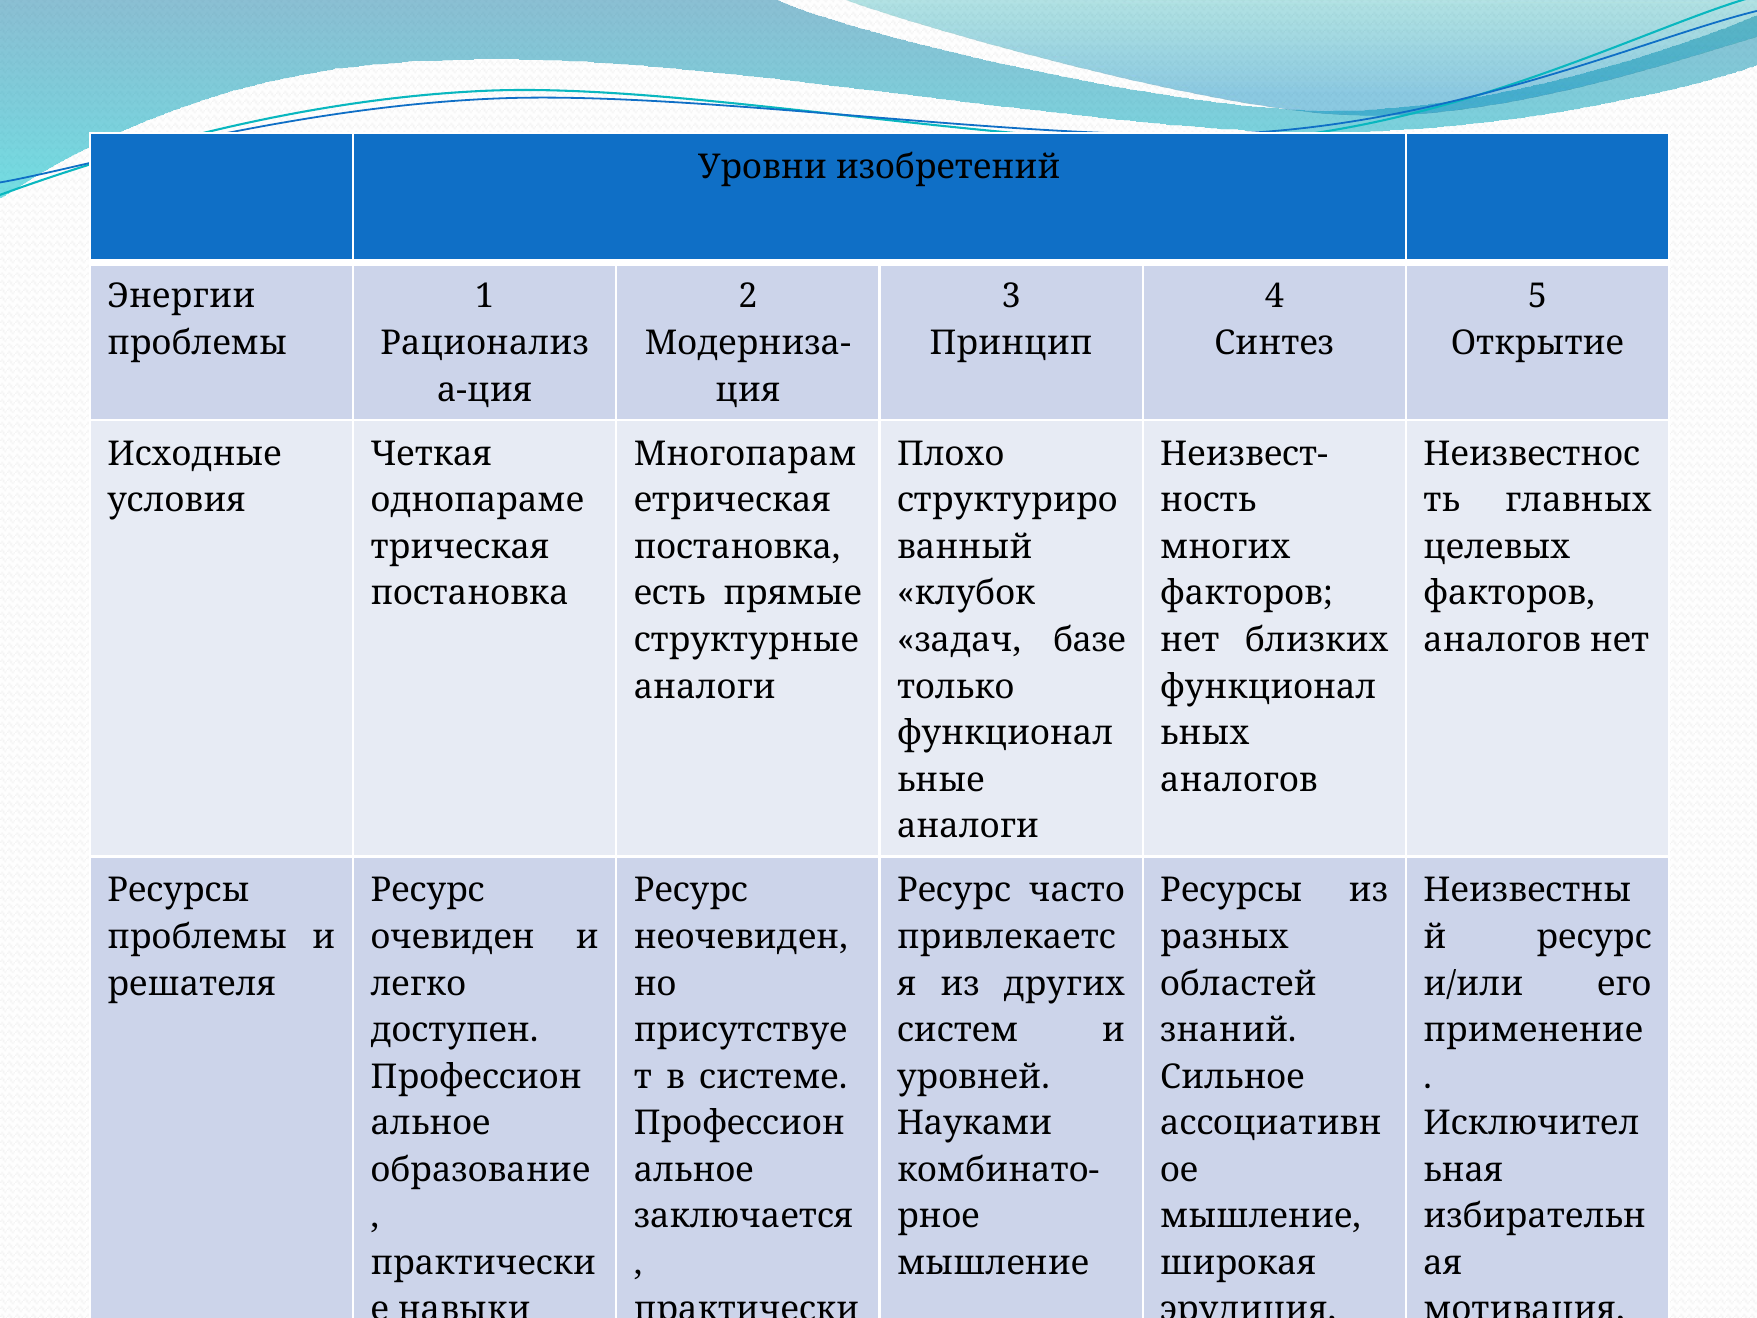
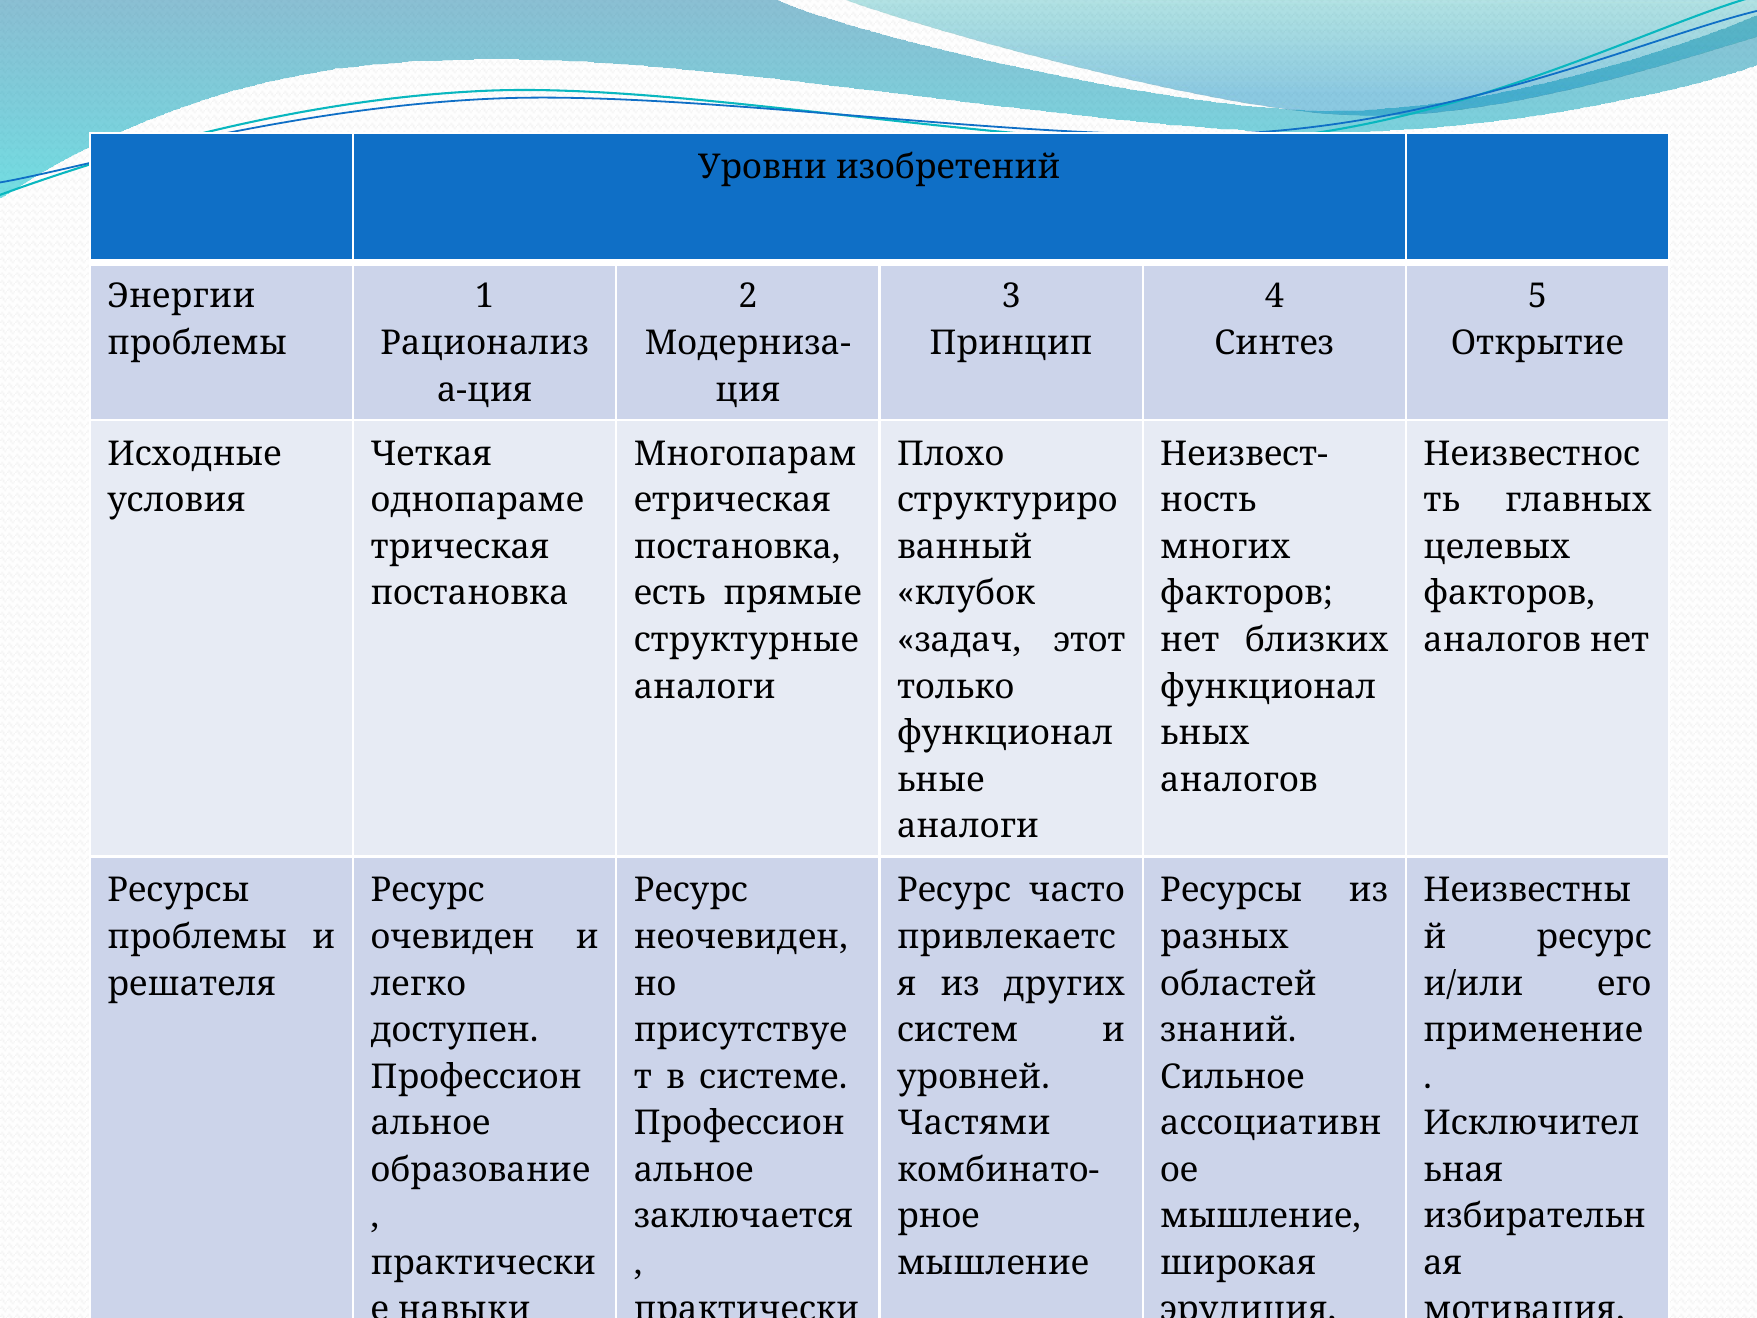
базе: базе -> этот
Науками: Науками -> Частями
